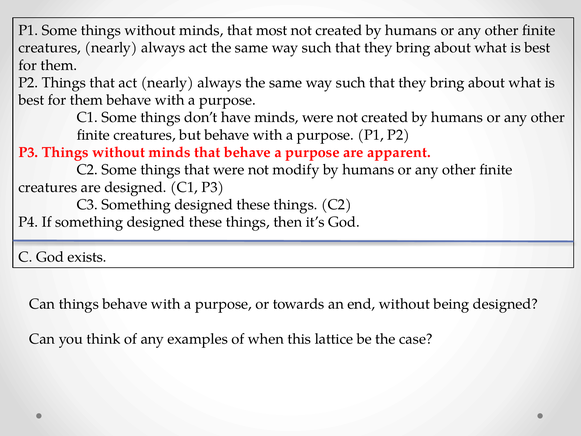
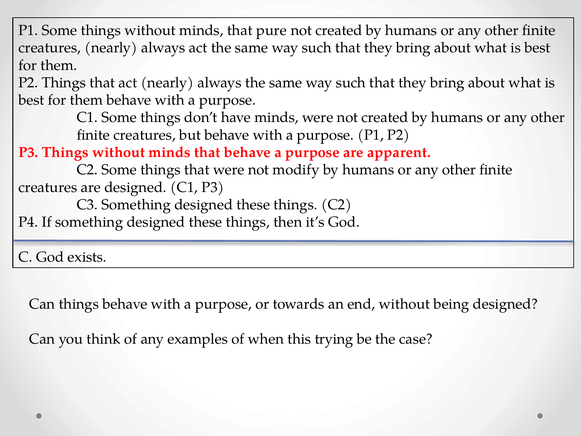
most: most -> pure
lattice: lattice -> trying
